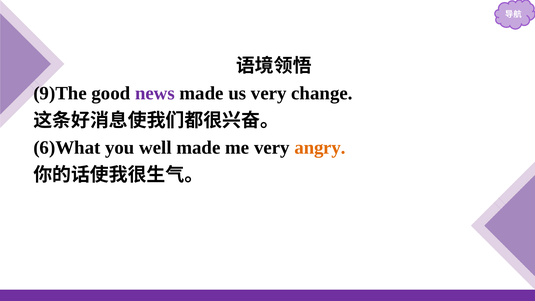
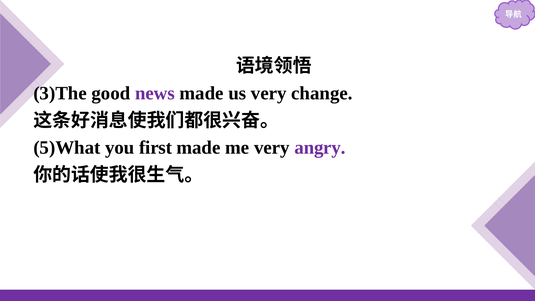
9)The: 9)The -> 3)The
6)What: 6)What -> 5)What
well: well -> first
angry colour: orange -> purple
